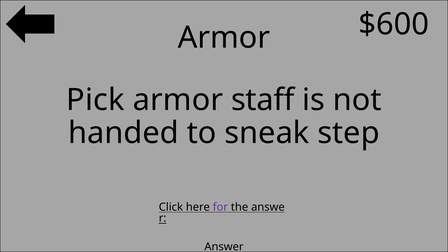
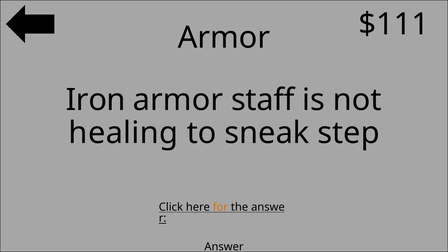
$600: $600 -> $111
Pick: Pick -> Iron
handed: handed -> healing
for colour: purple -> orange
